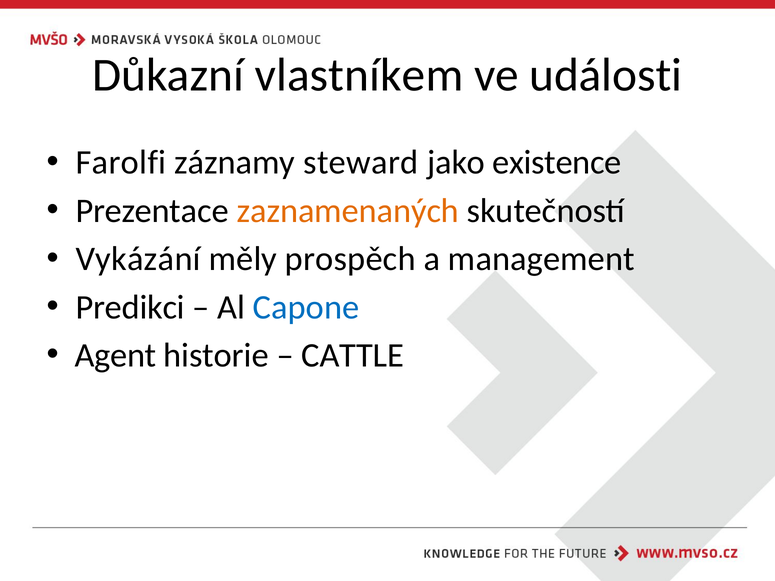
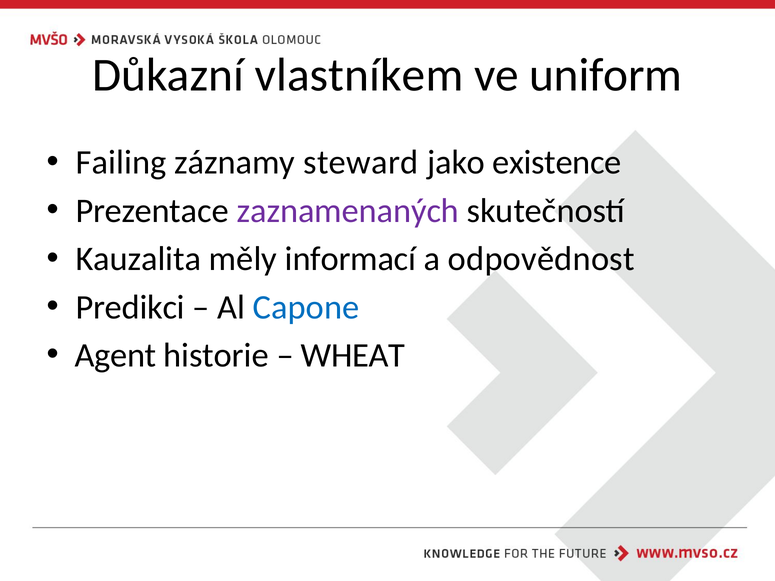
události: události -> uniform
Farolfi: Farolfi -> Failing
zaznamenaných colour: orange -> purple
Vykázání: Vykázání -> Kauzalita
prospěch: prospěch -> informací
management: management -> odpovědnost
CATTLE: CATTLE -> WHEAT
